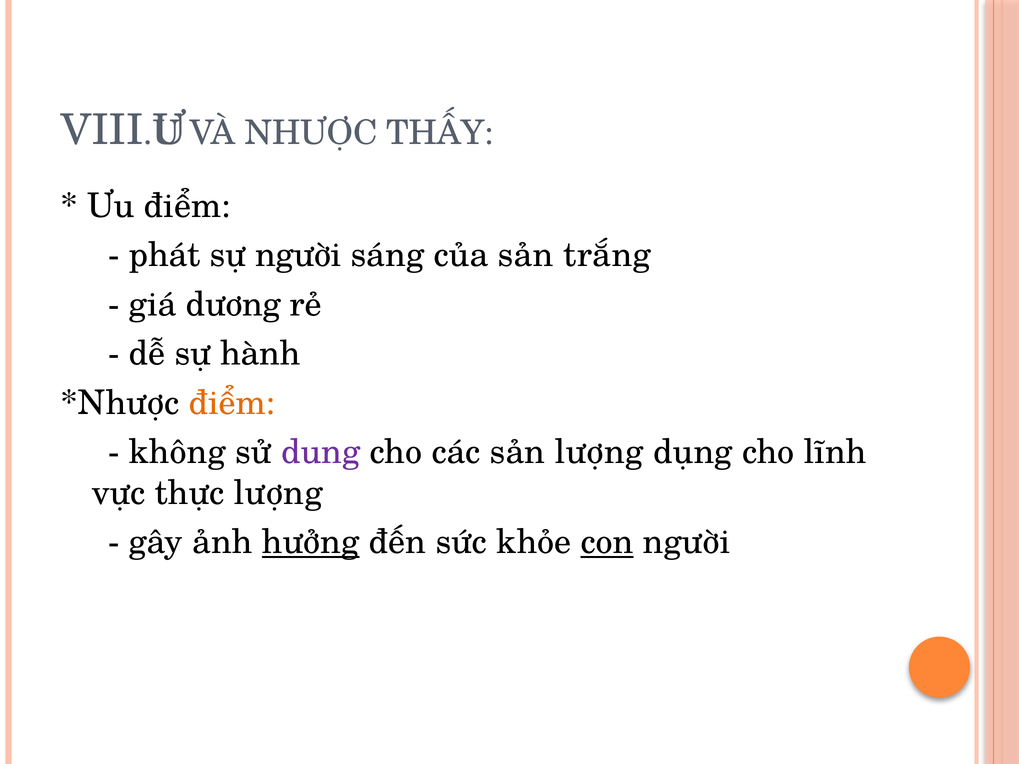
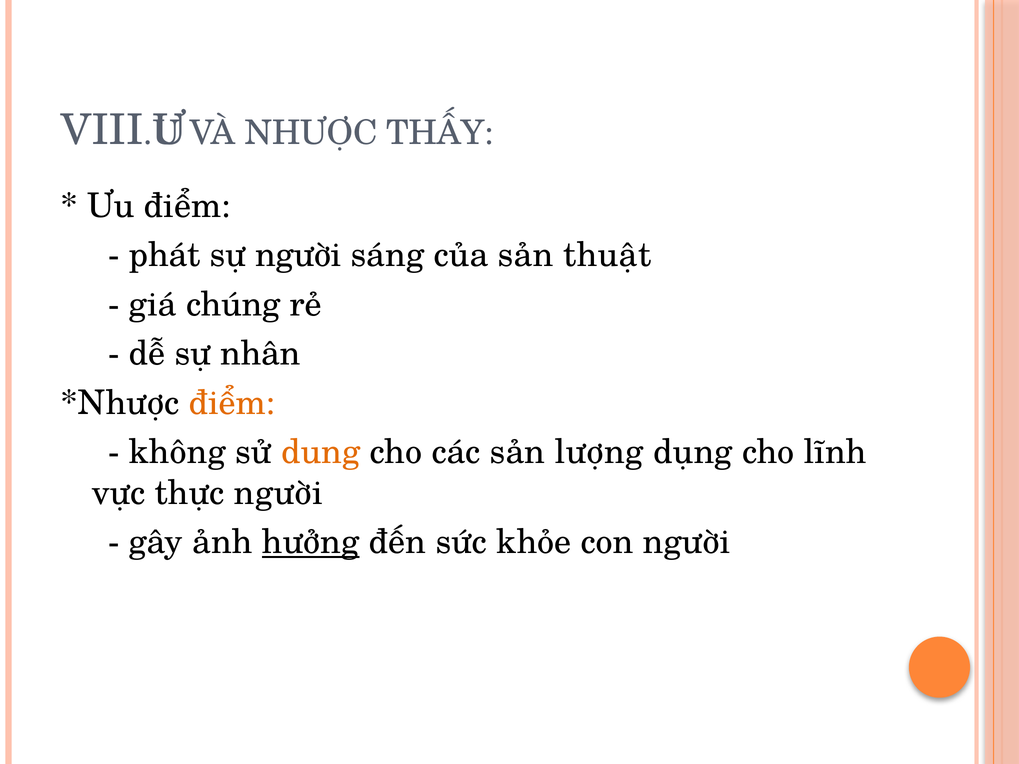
trắng: trắng -> thuật
dương: dương -> chúng
hành: hành -> nhân
dung colour: purple -> orange
thực lượng: lượng -> người
con underline: present -> none
